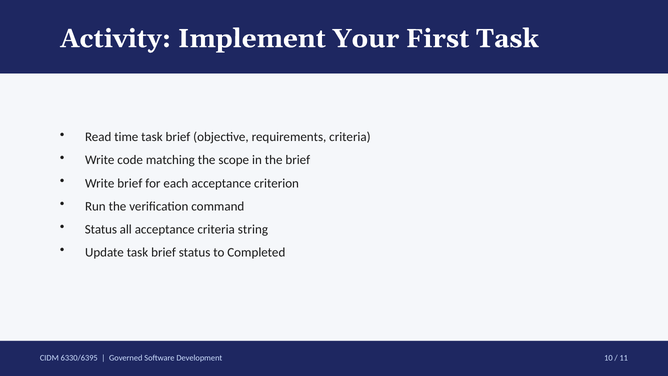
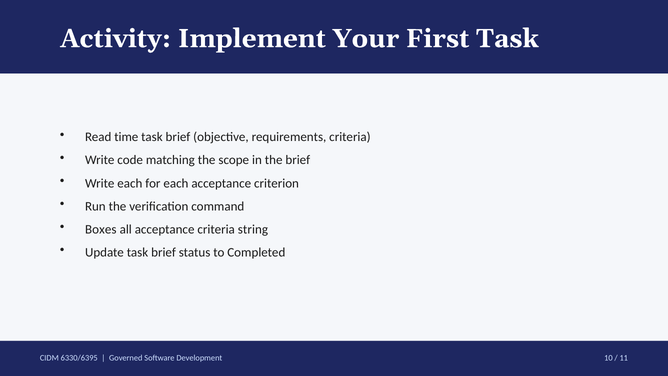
Write brief: brief -> each
Status at (101, 229): Status -> Boxes
